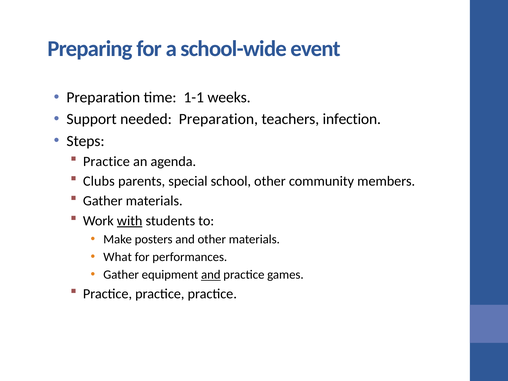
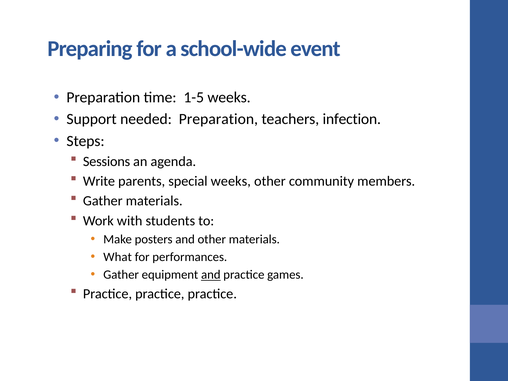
1-1: 1-1 -> 1-5
Practice at (106, 161): Practice -> Sessions
Clubs: Clubs -> Write
special school: school -> weeks
with underline: present -> none
